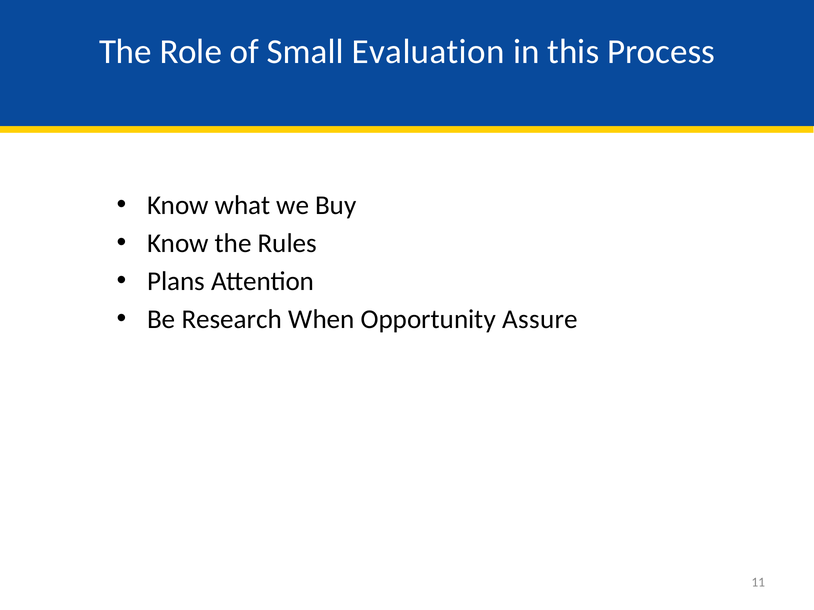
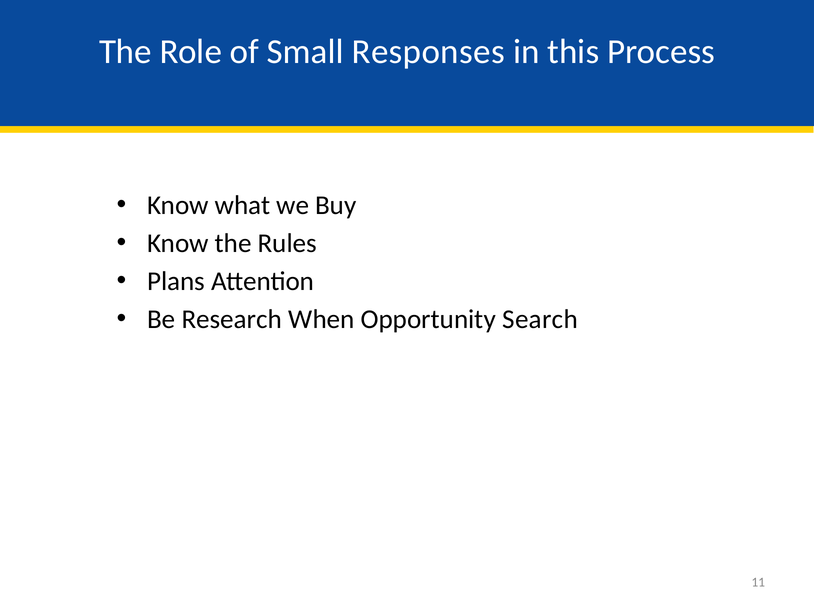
Evaluation: Evaluation -> Responses
Assure: Assure -> Search
